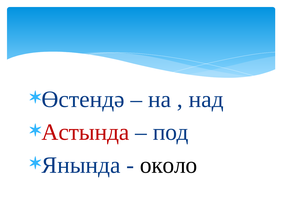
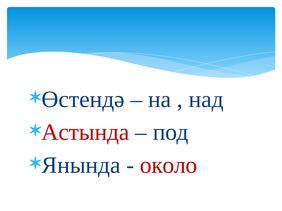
около colour: black -> red
